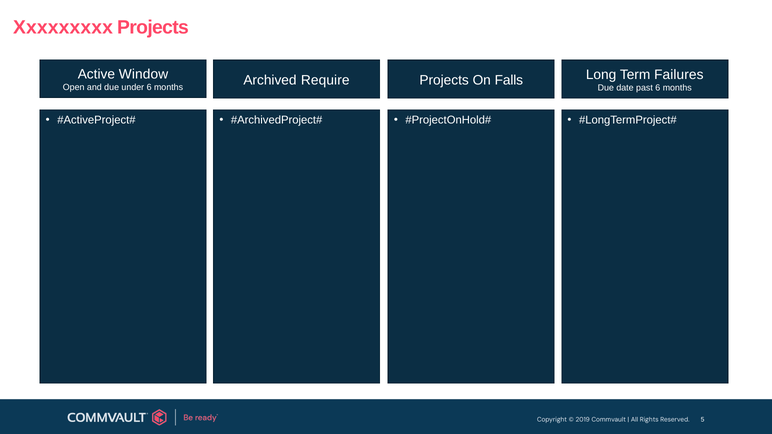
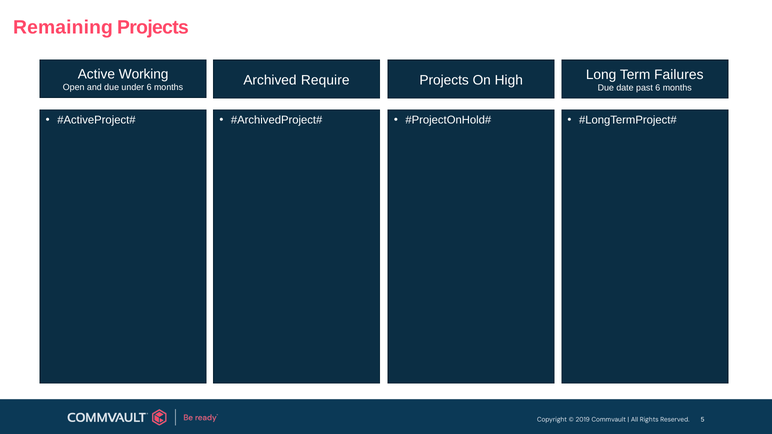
Xxxxxxxxx: Xxxxxxxxx -> Remaining
Window: Window -> Working
Falls: Falls -> High
